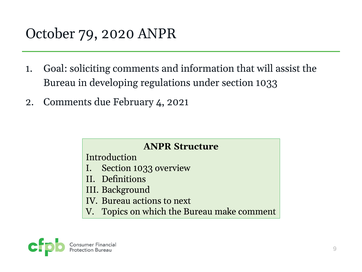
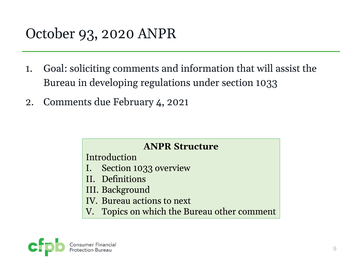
79: 79 -> 93
make: make -> other
